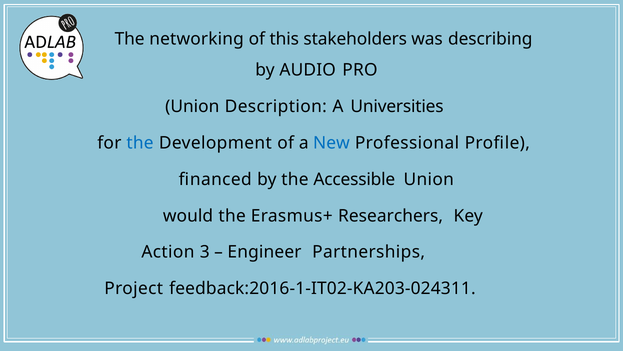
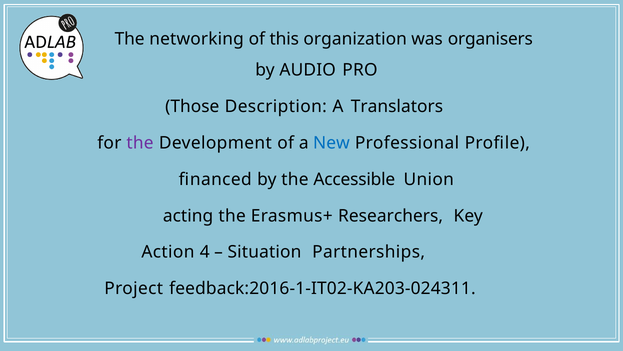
stakeholders: stakeholders -> organization
describing: describing -> organisers
Union at (192, 106): Union -> Those
Universities: Universities -> Translators
the at (140, 143) colour: blue -> purple
would: would -> acting
3: 3 -> 4
Engineer: Engineer -> Situation
